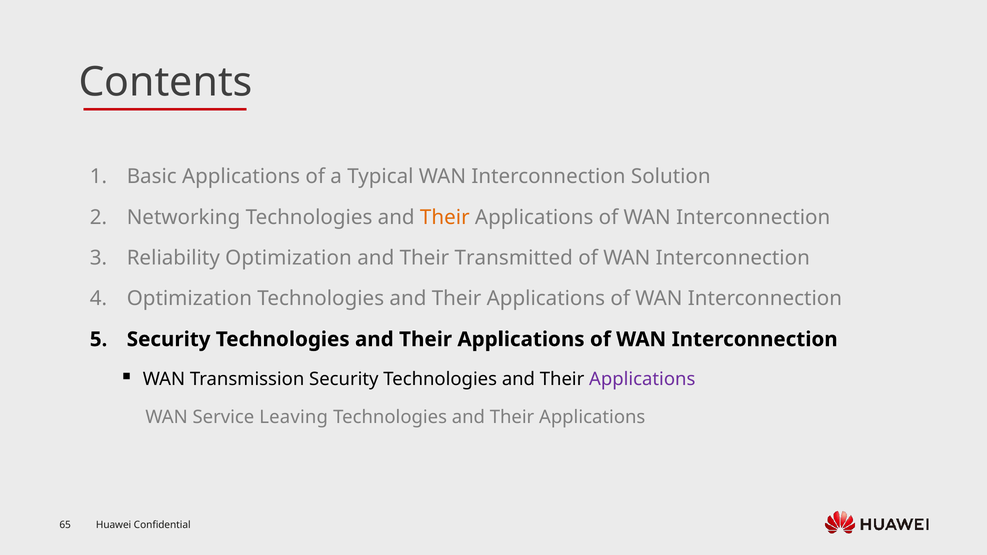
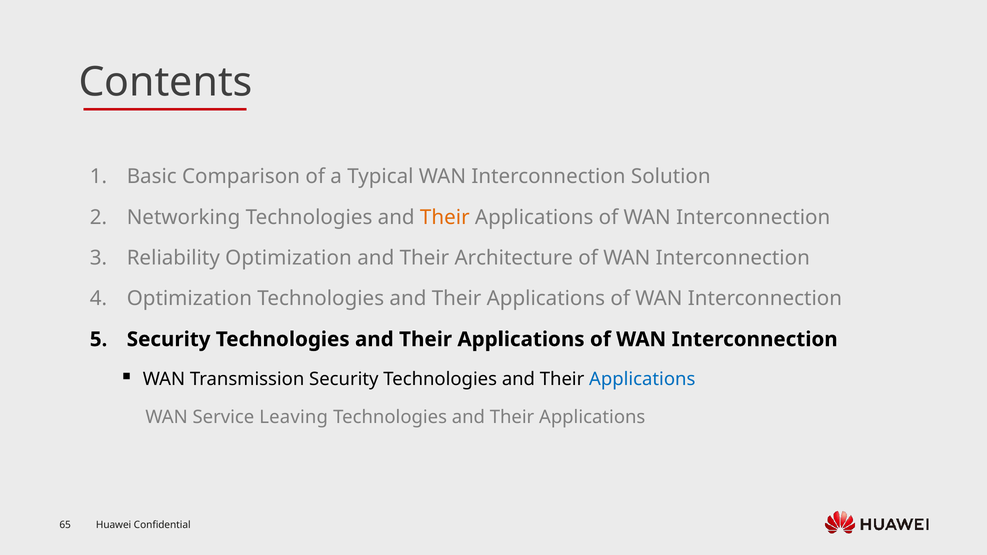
Basic Applications: Applications -> Comparison
Transmitted: Transmitted -> Architecture
Applications at (642, 379) colour: purple -> blue
